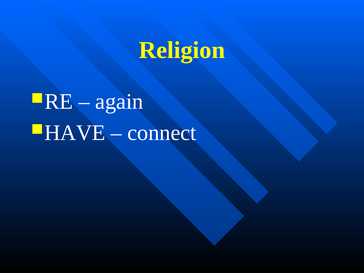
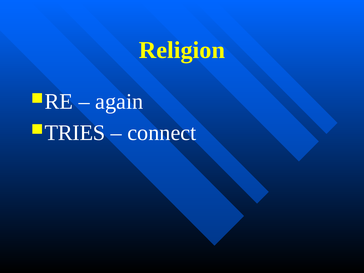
HAVE: HAVE -> TRIES
